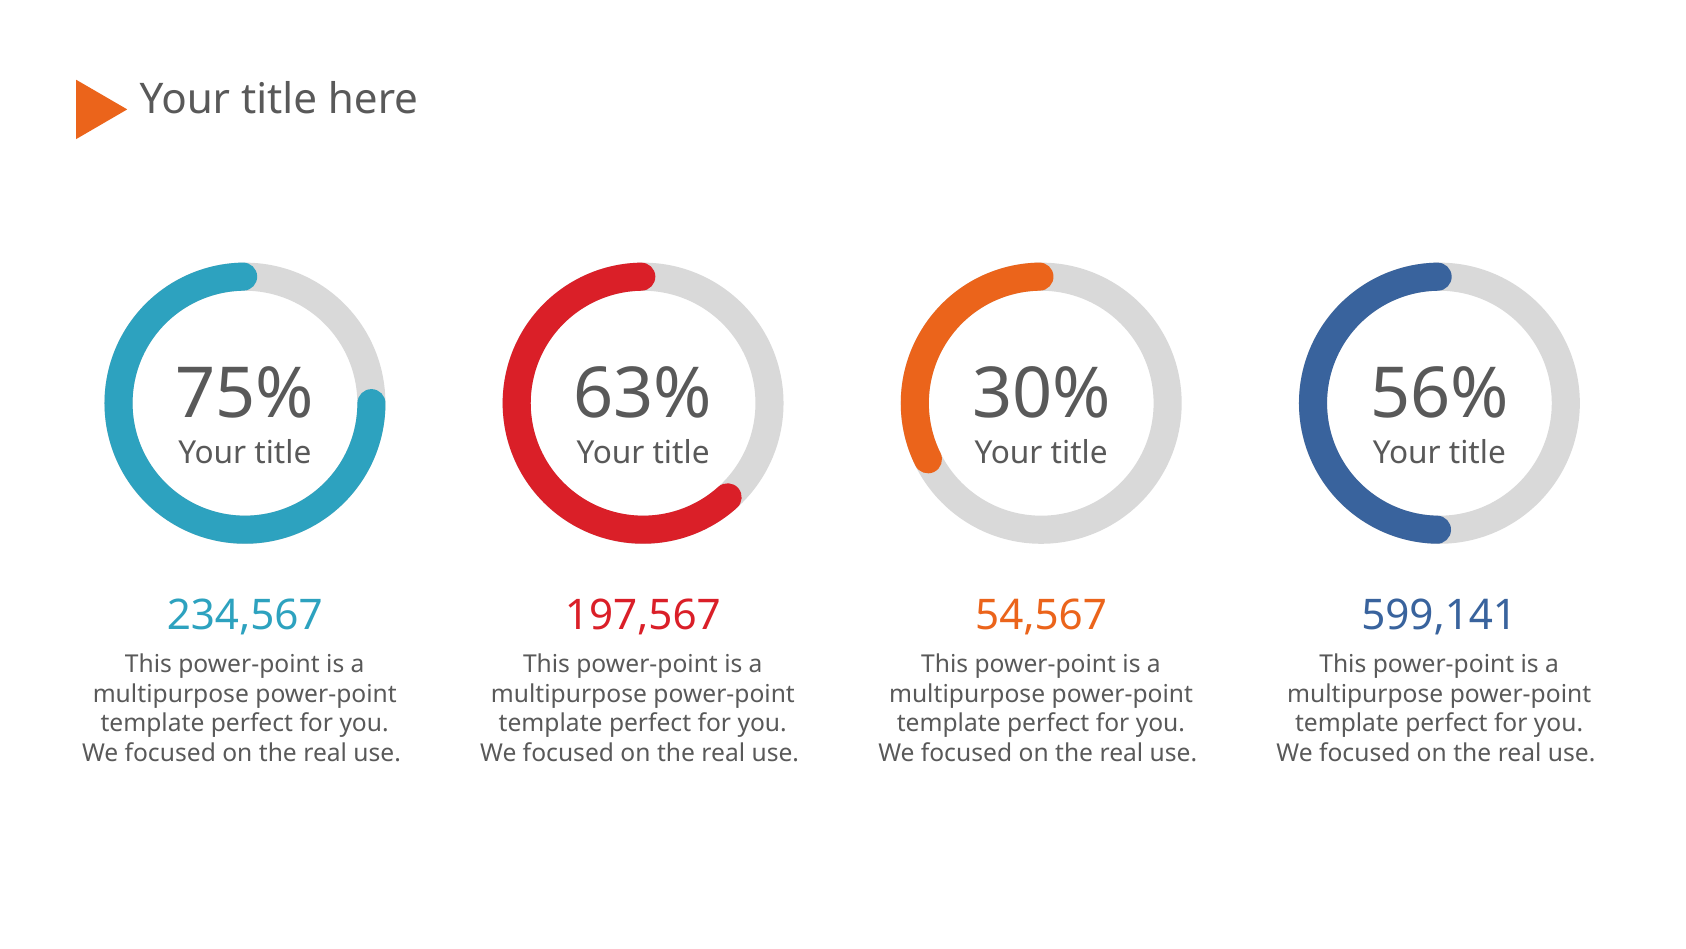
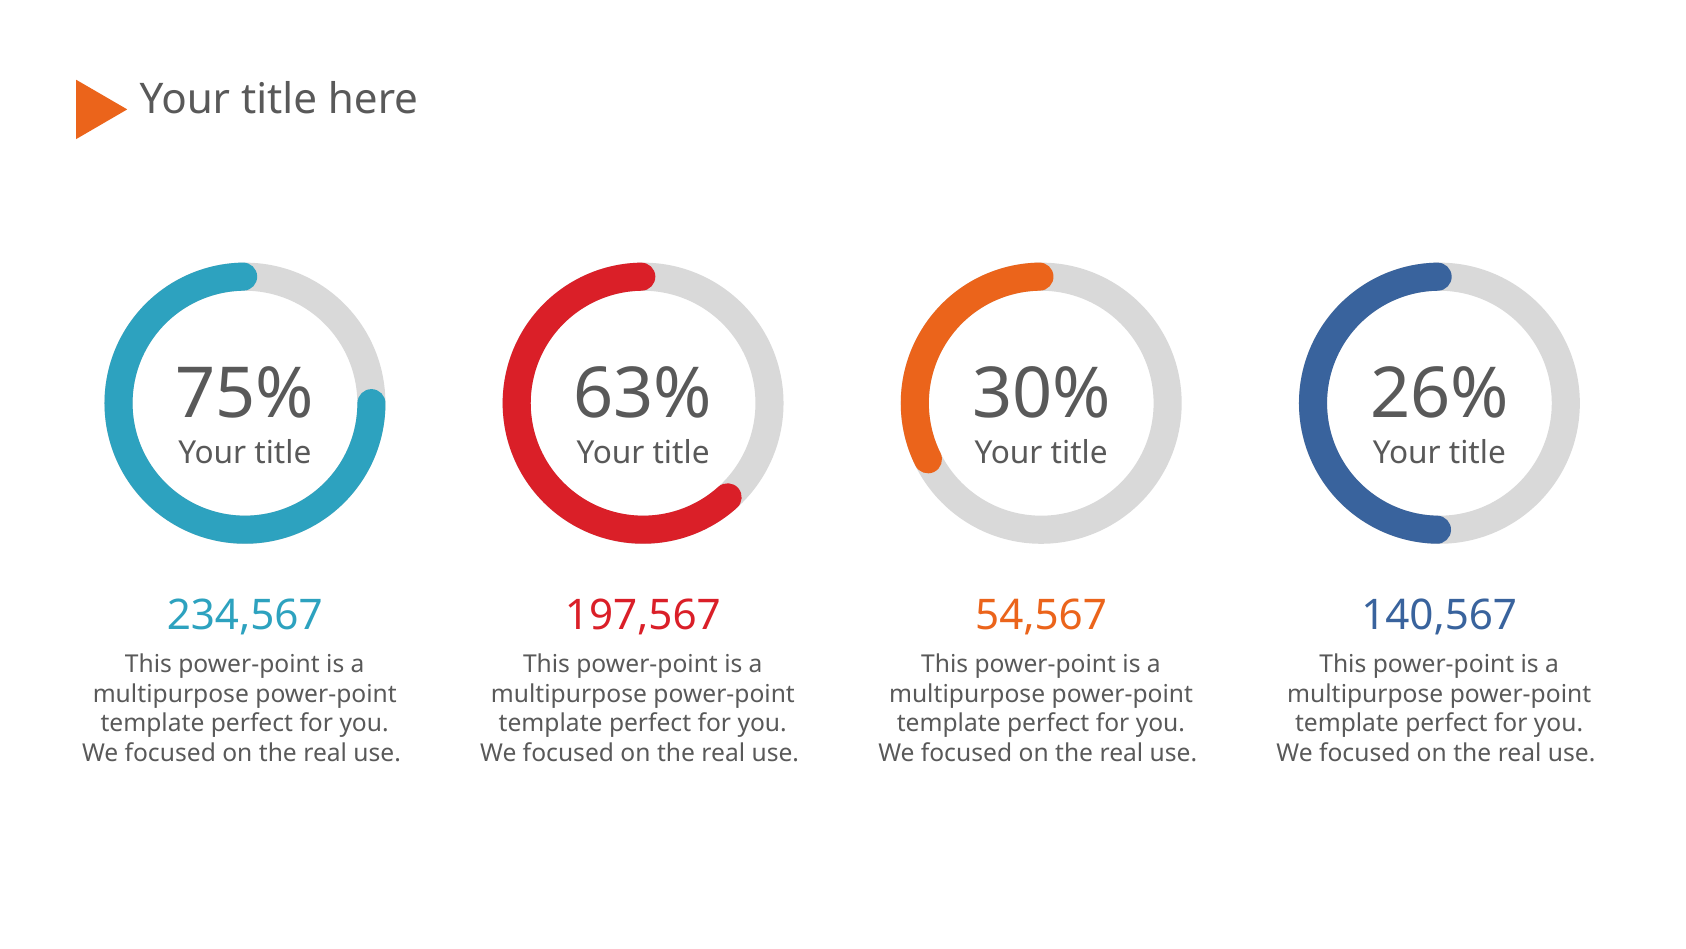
56%: 56% -> 26%
599,141: 599,141 -> 140,567
